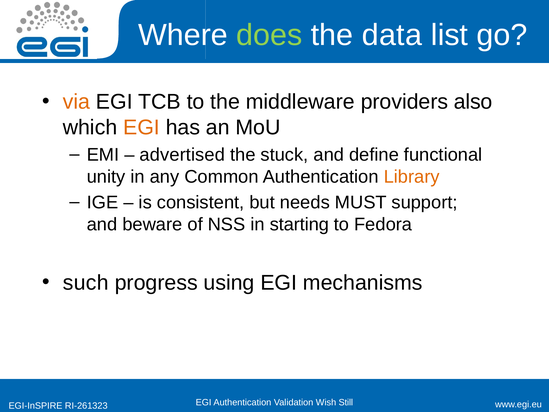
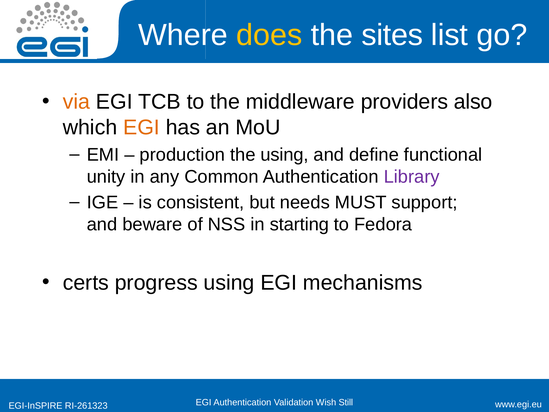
does colour: light green -> yellow
data: data -> sites
advertised: advertised -> production
the stuck: stuck -> using
Library colour: orange -> purple
such: such -> certs
